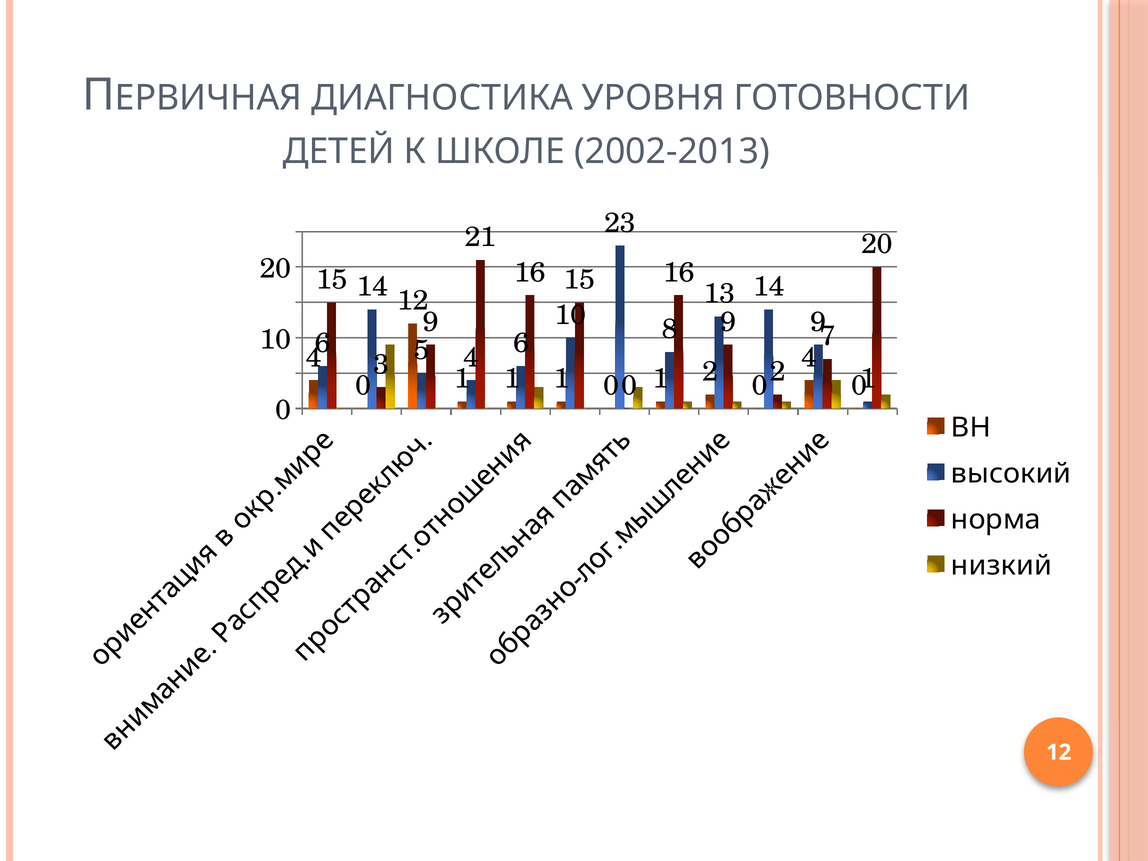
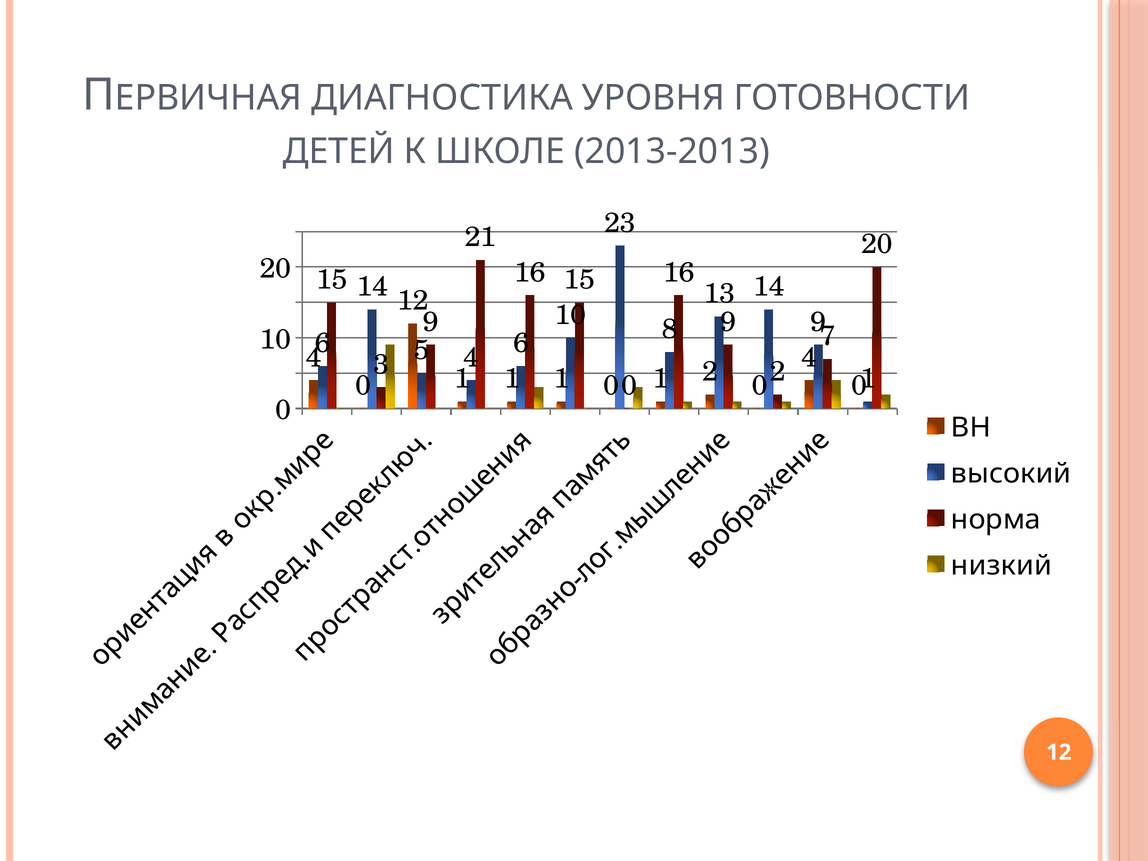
2002-2013: 2002-2013 -> 2013-2013
